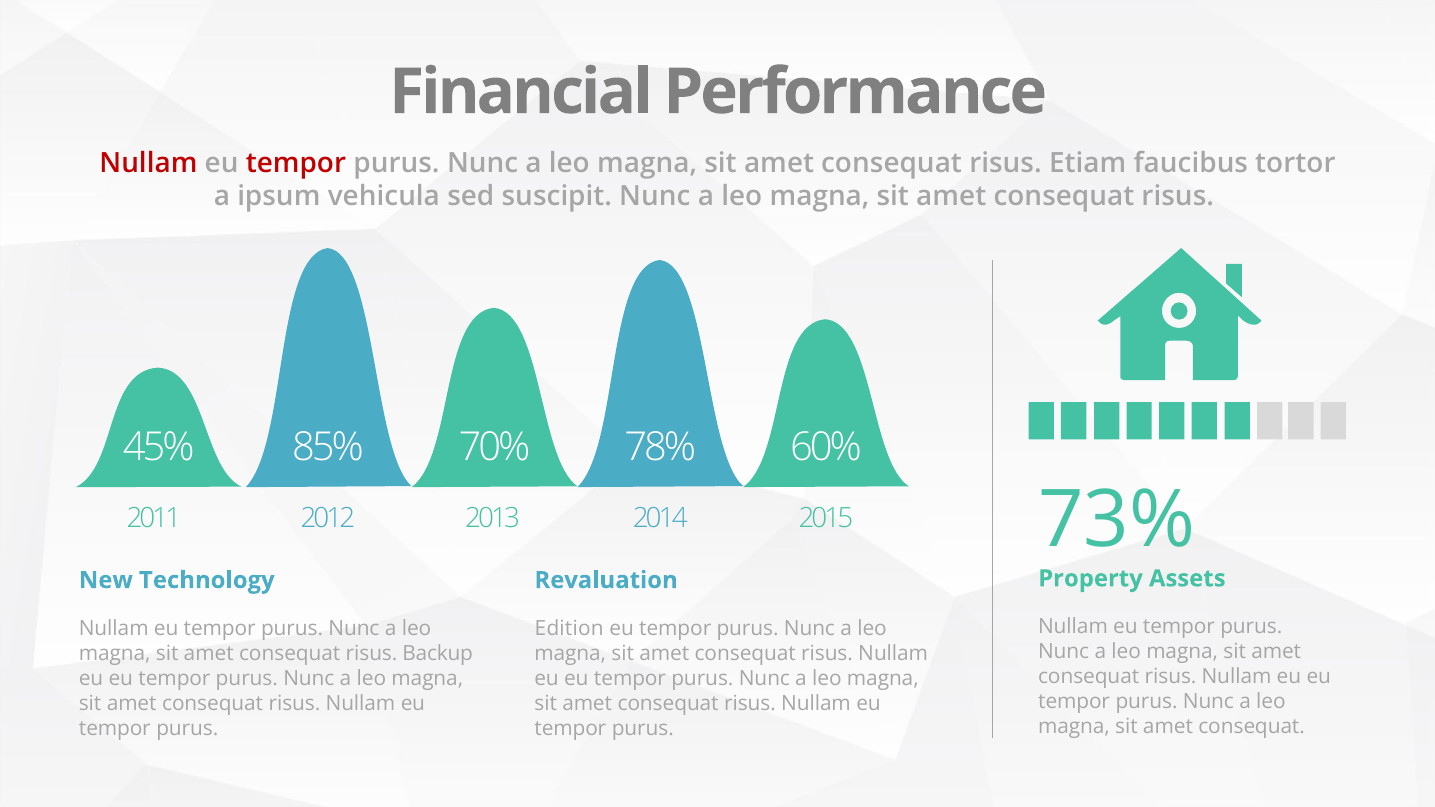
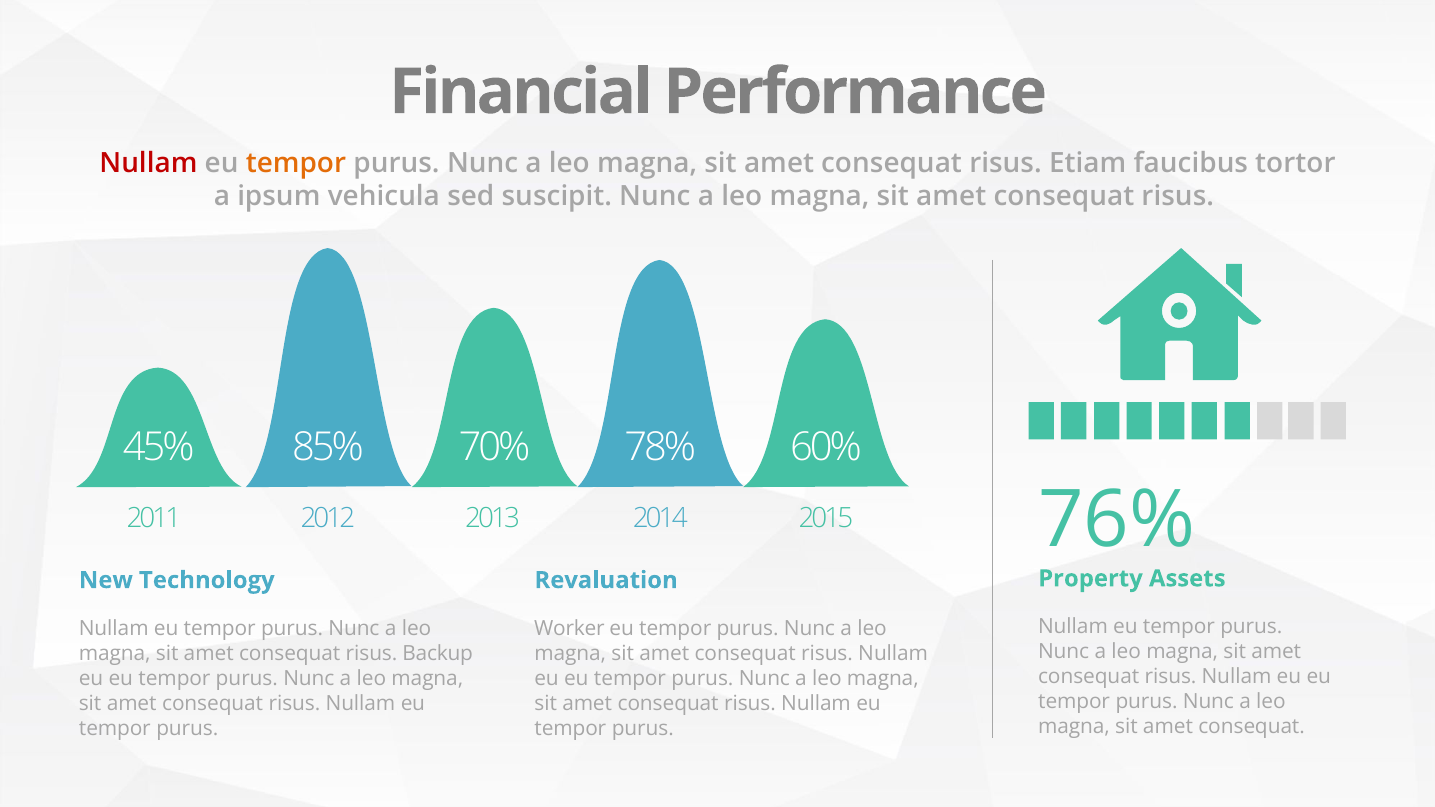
tempor at (296, 163) colour: red -> orange
73%: 73% -> 76%
Edition: Edition -> Worker
